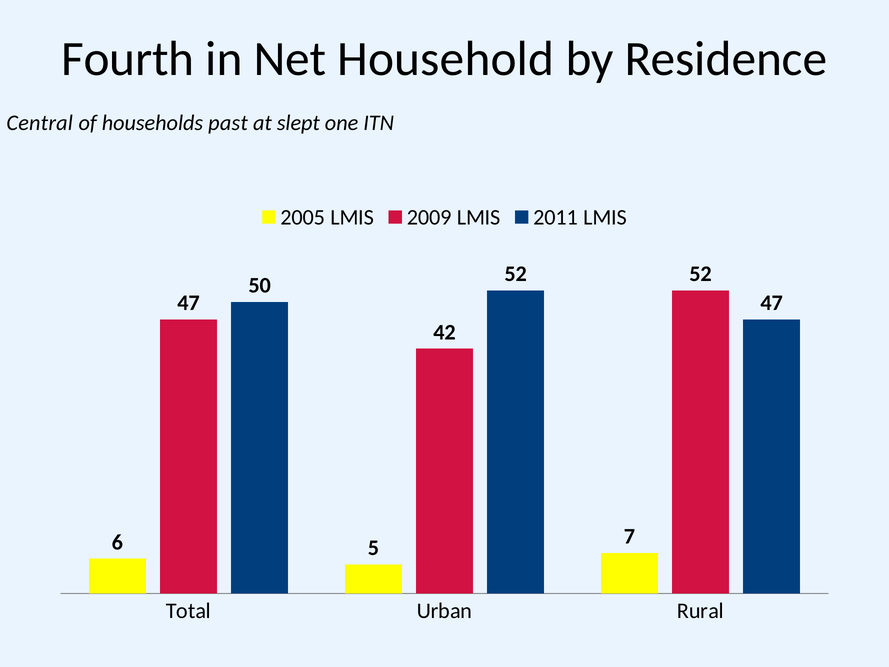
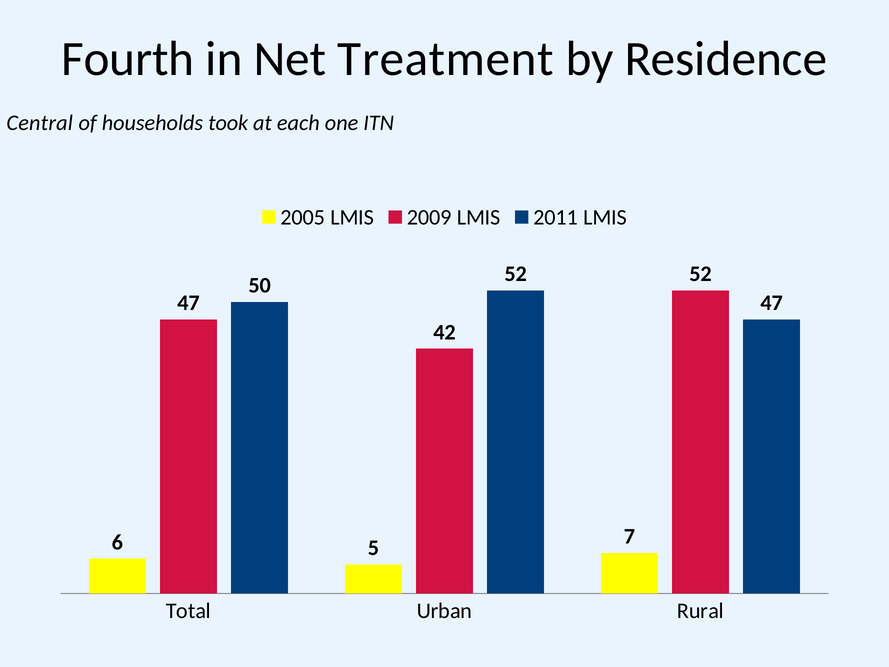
Household: Household -> Treatment
past: past -> took
slept: slept -> each
